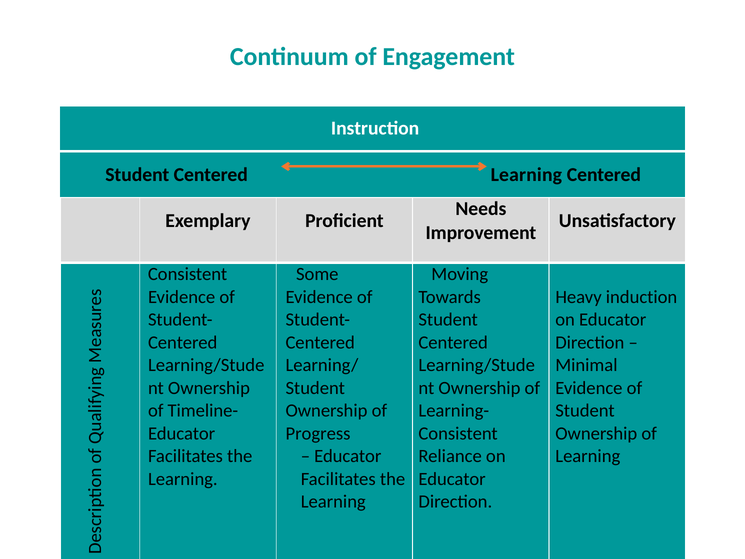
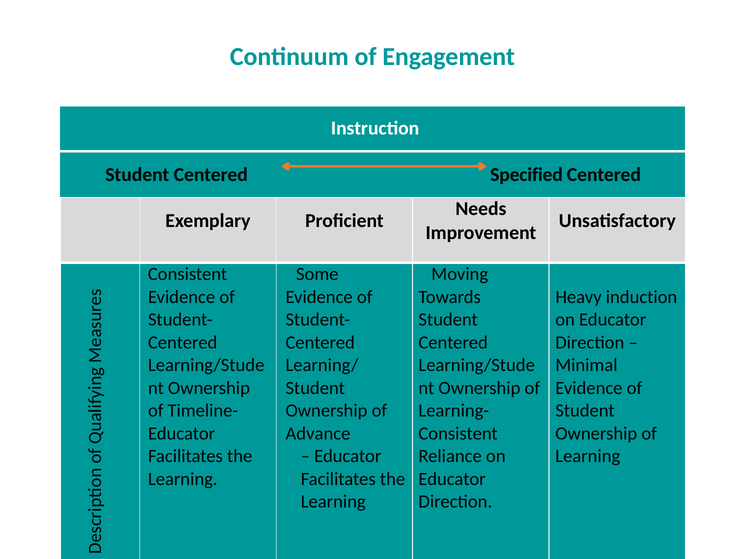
Centered Learning: Learning -> Specified
Progress: Progress -> Advance
